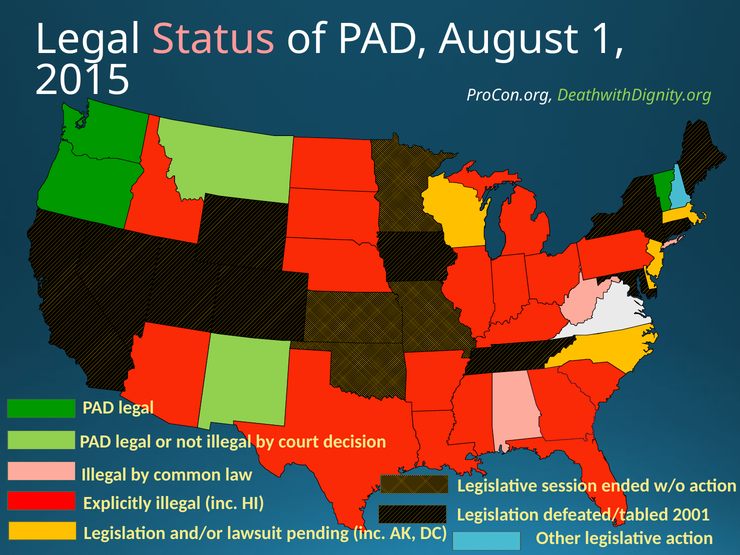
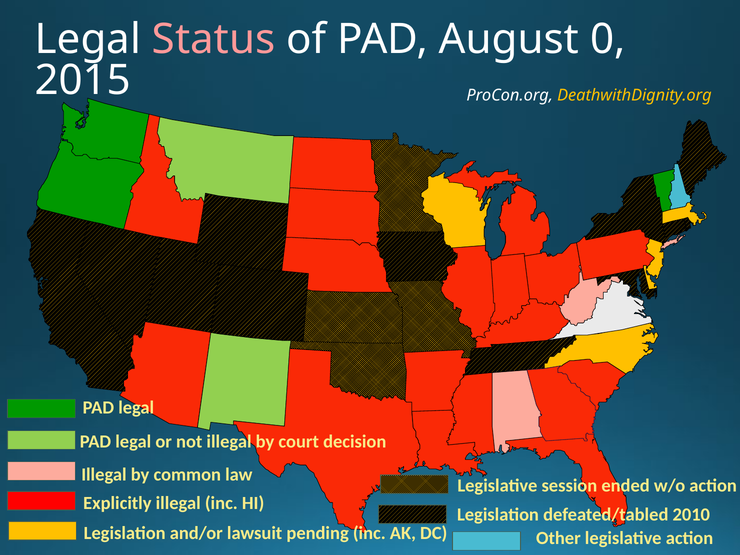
1: 1 -> 0
DeathwithDignity.org colour: light green -> yellow
2001: 2001 -> 2010
